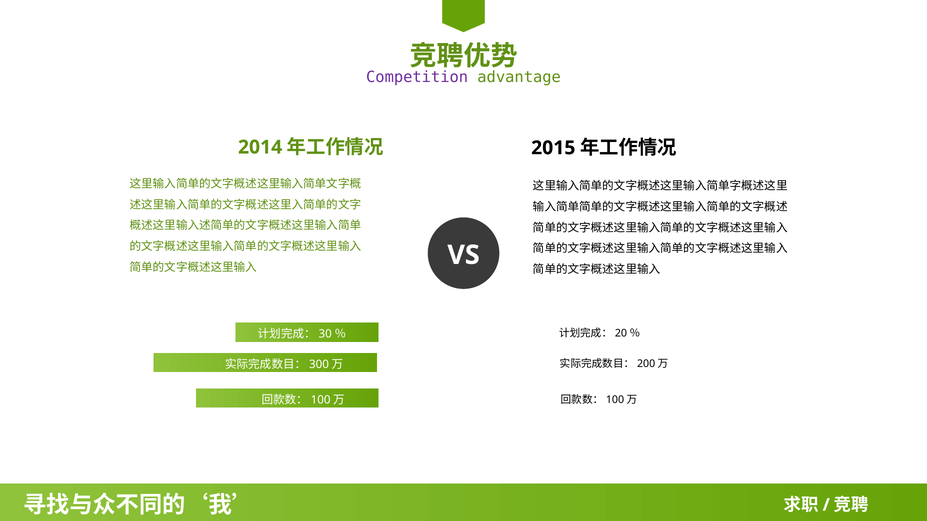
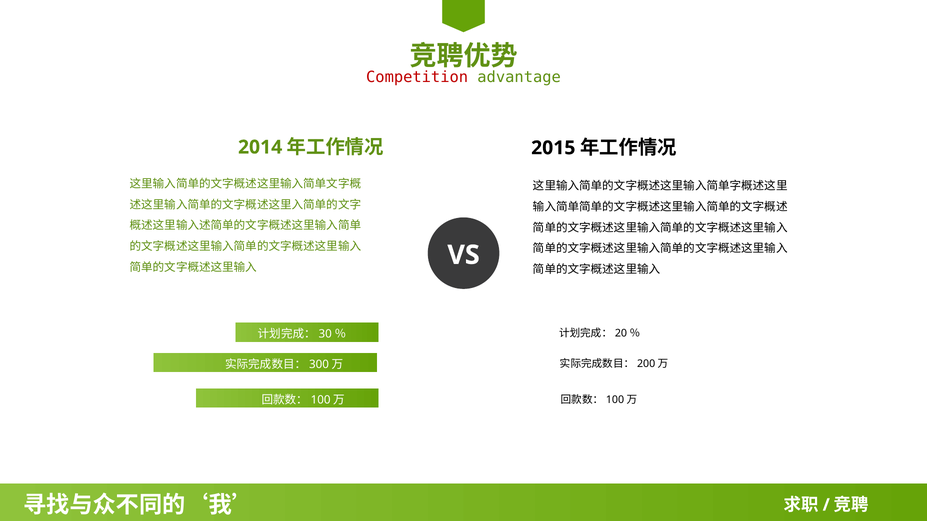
Competition colour: purple -> red
